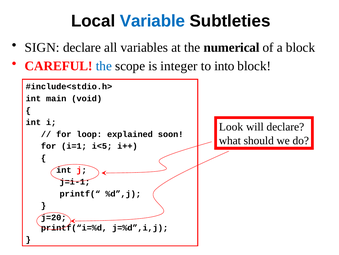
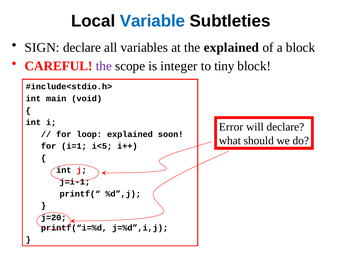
the numerical: numerical -> explained
the at (104, 66) colour: blue -> purple
into: into -> tiny
Look: Look -> Error
